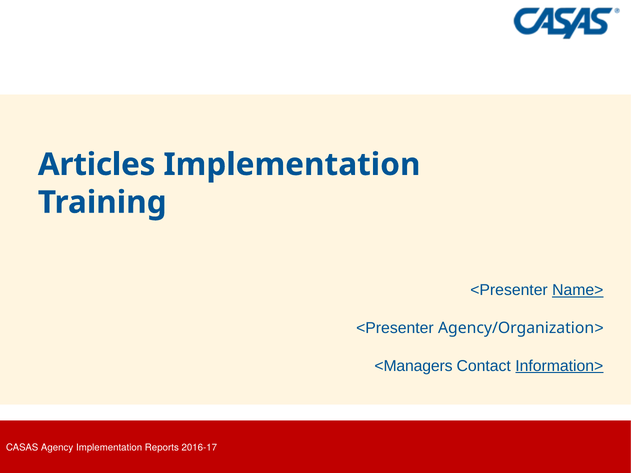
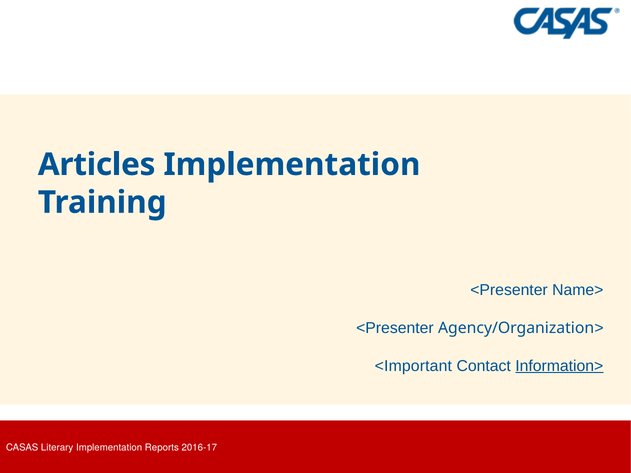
Name> underline: present -> none
<Managers: <Managers -> <Important
Agency: Agency -> Literary
